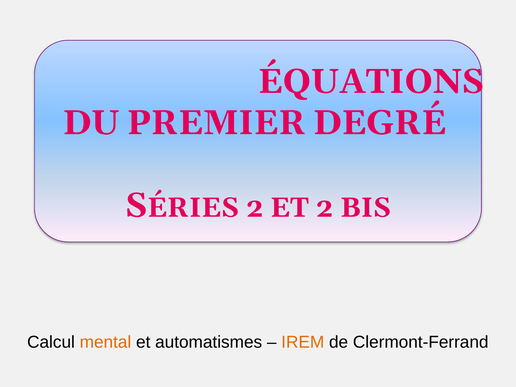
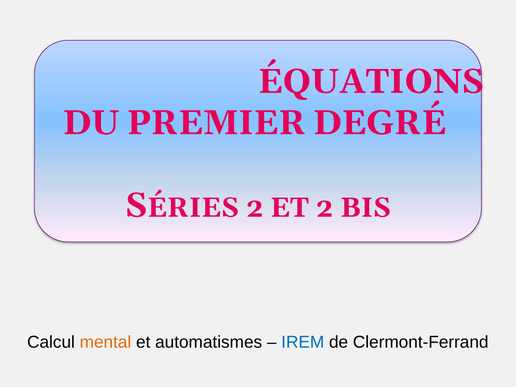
IREM colour: orange -> blue
